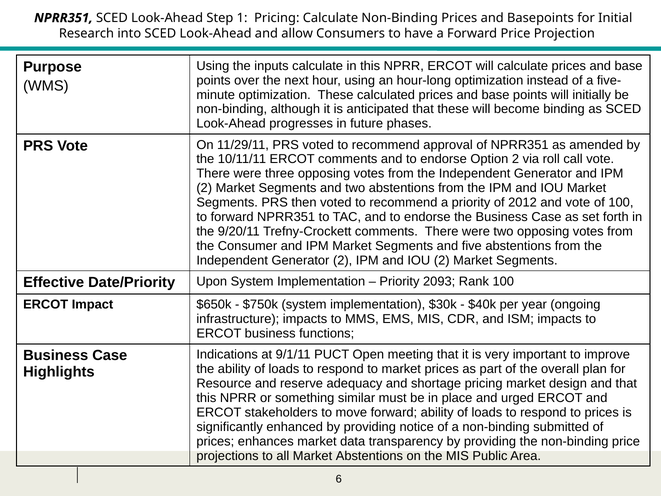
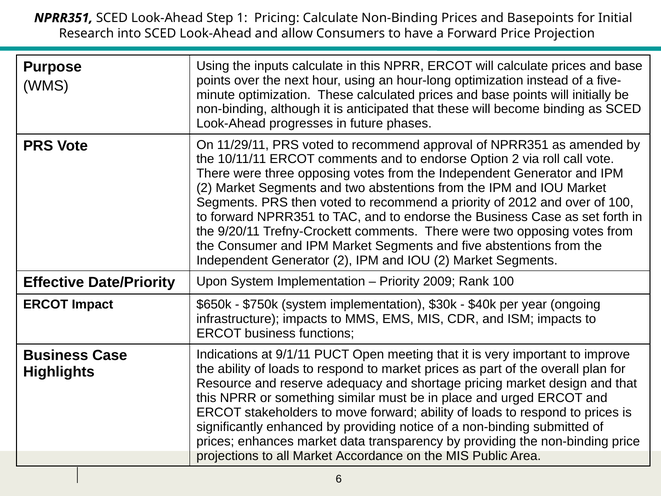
and vote: vote -> over
2093: 2093 -> 2009
Market Abstentions: Abstentions -> Accordance
